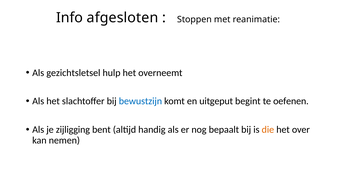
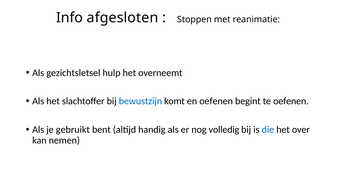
en uitgeput: uitgeput -> oefenen
zijligging: zijligging -> gebruikt
bepaalt: bepaalt -> volledig
die colour: orange -> blue
